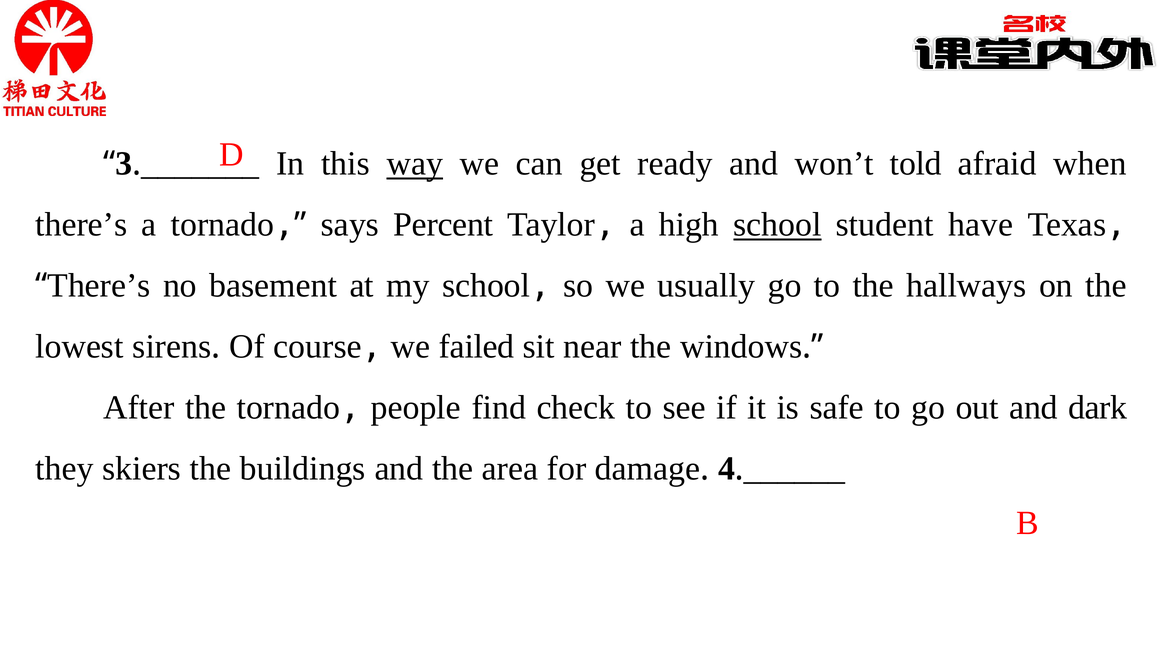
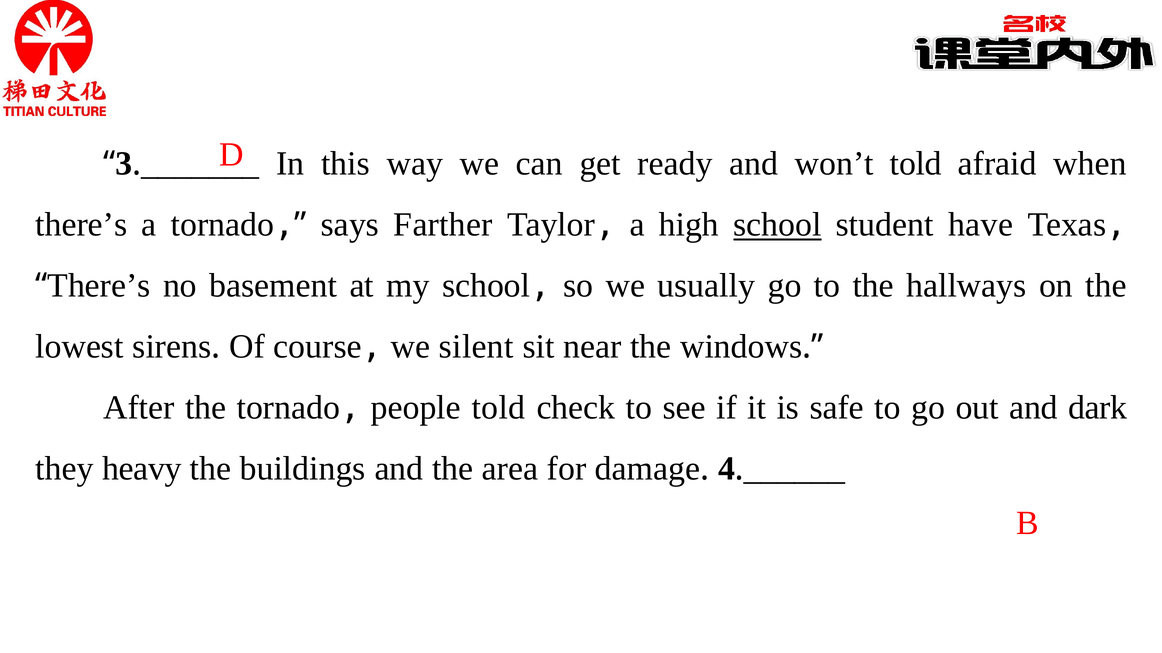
way underline: present -> none
Percent: Percent -> Farther
failed: failed -> silent
people find: find -> told
skiers: skiers -> heavy
